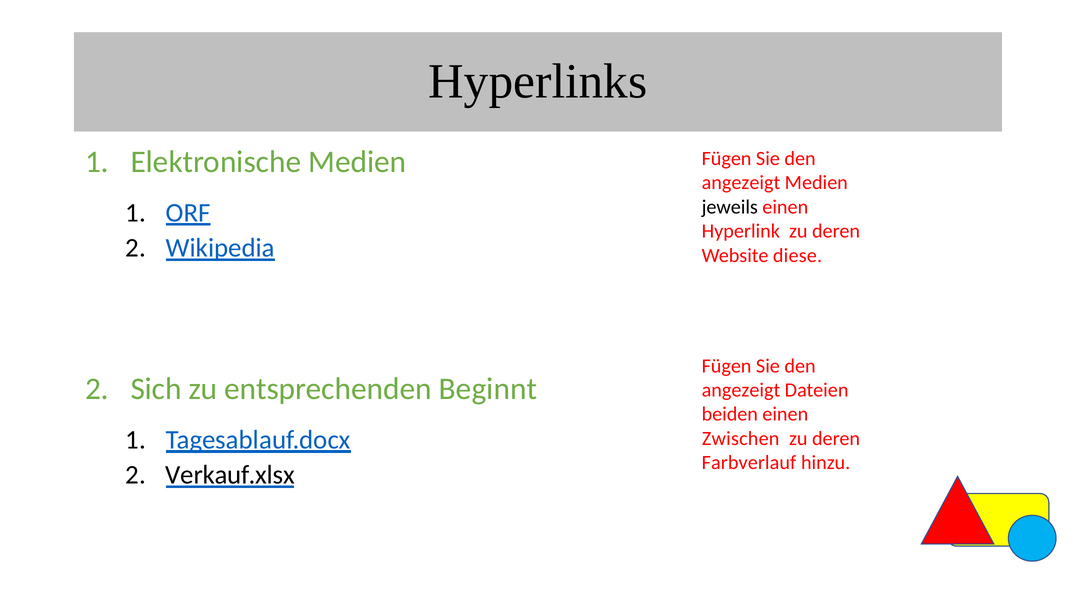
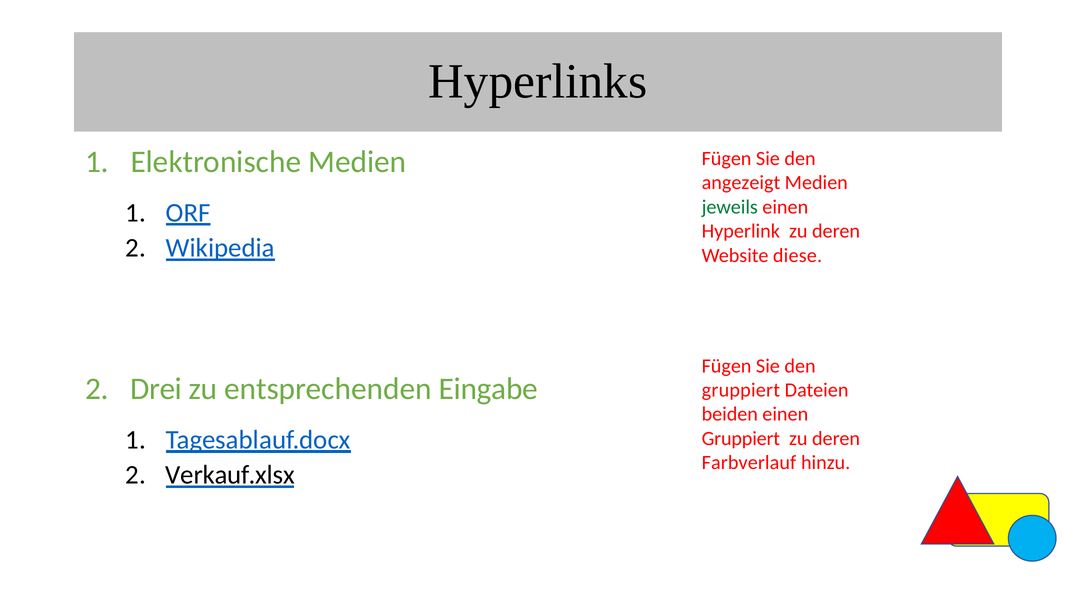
jeweils colour: black -> green
Sich: Sich -> Drei
Beginnt: Beginnt -> Eingabe
angezeigt at (741, 390): angezeigt -> gruppiert
Zwischen at (741, 439): Zwischen -> Gruppiert
